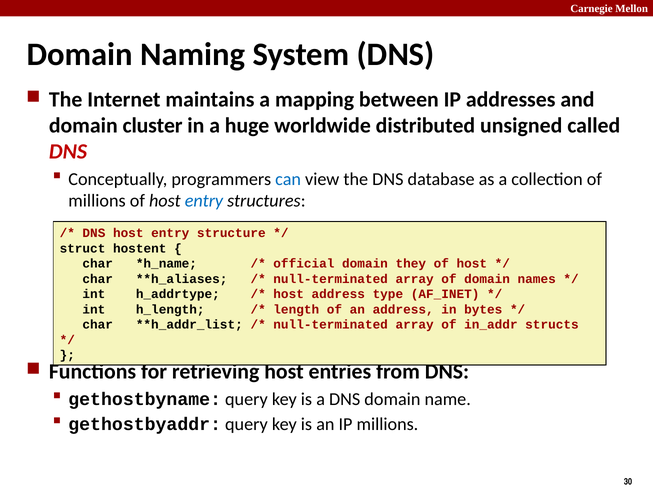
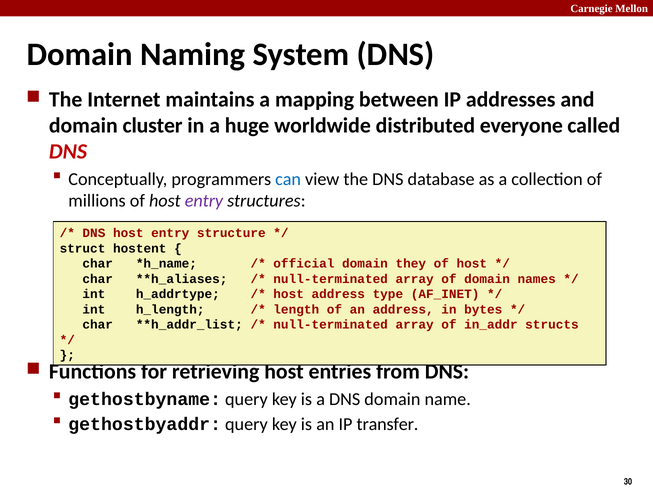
unsigned: unsigned -> everyone
entry at (204, 201) colour: blue -> purple
IP millions: millions -> transfer
